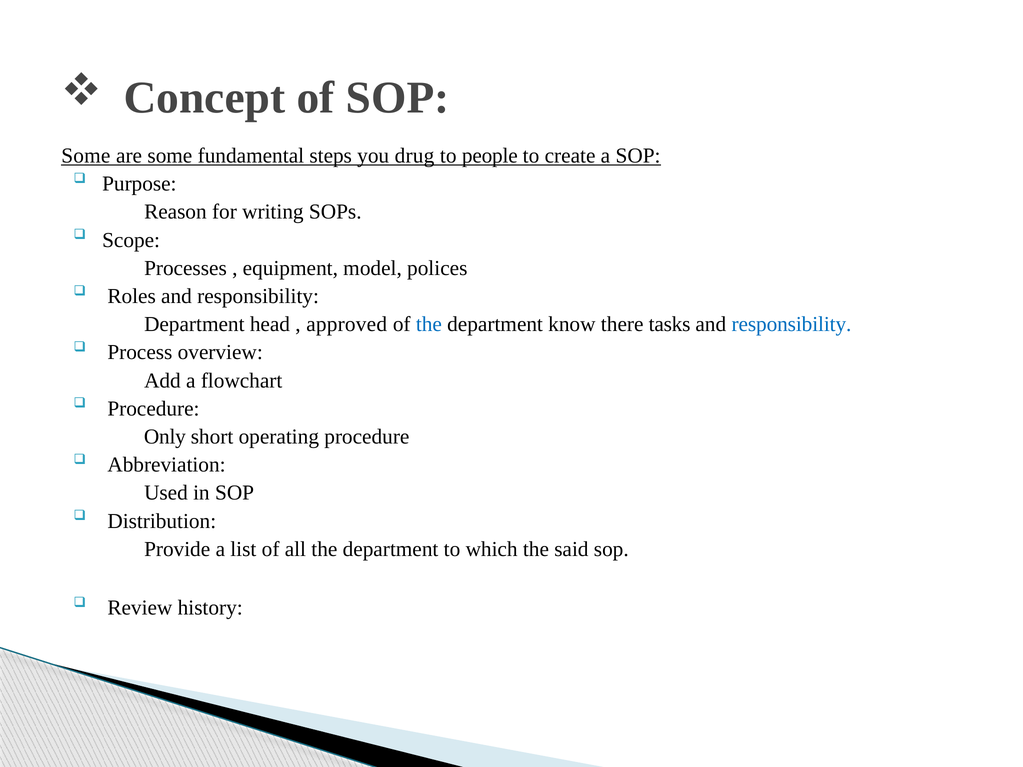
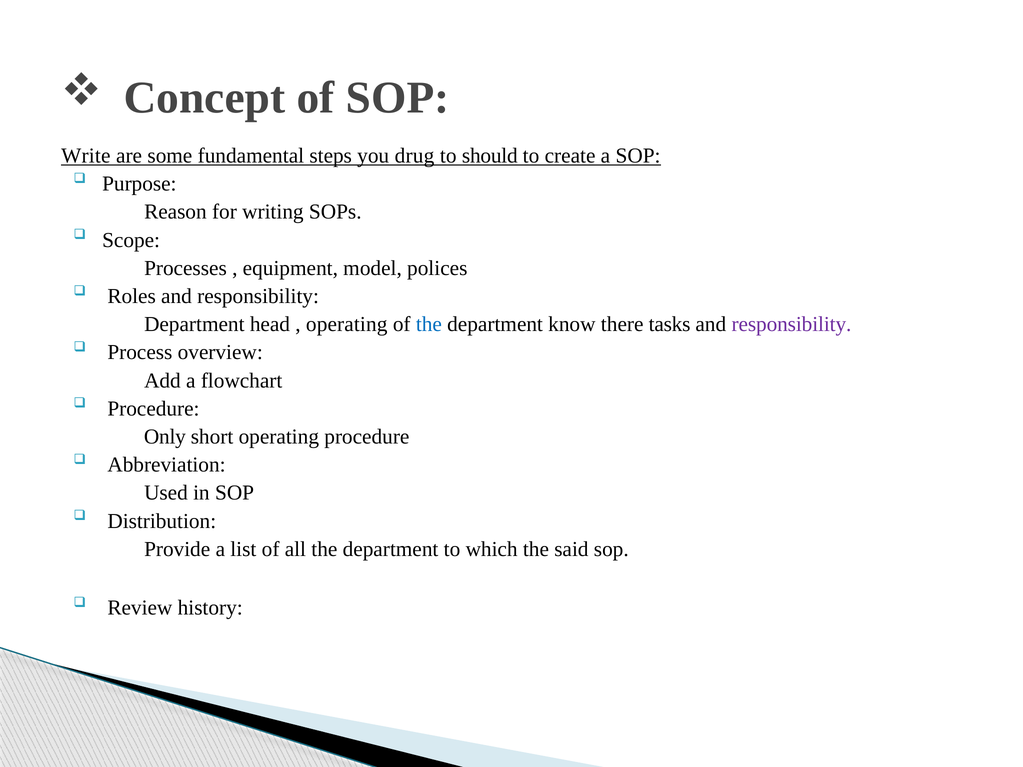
Some at (86, 156): Some -> Write
people: people -> should
approved at (347, 324): approved -> operating
responsibility at (791, 324) colour: blue -> purple
